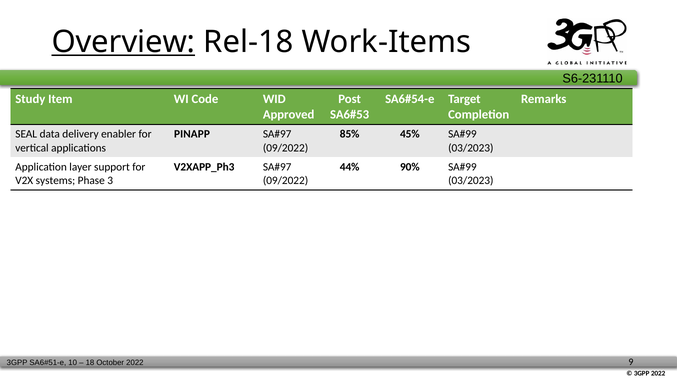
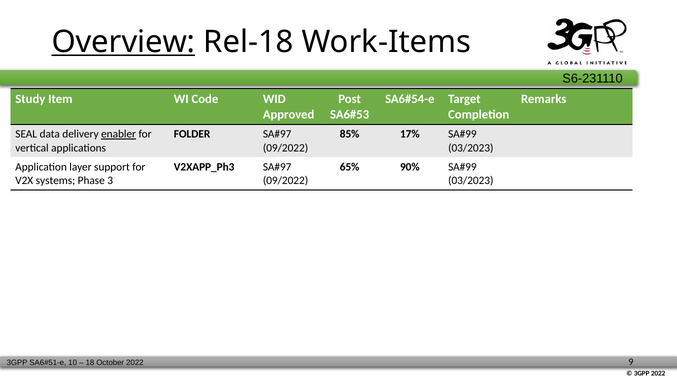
enabler underline: none -> present
PINAPP: PINAPP -> FOLDER
45%: 45% -> 17%
44%: 44% -> 65%
